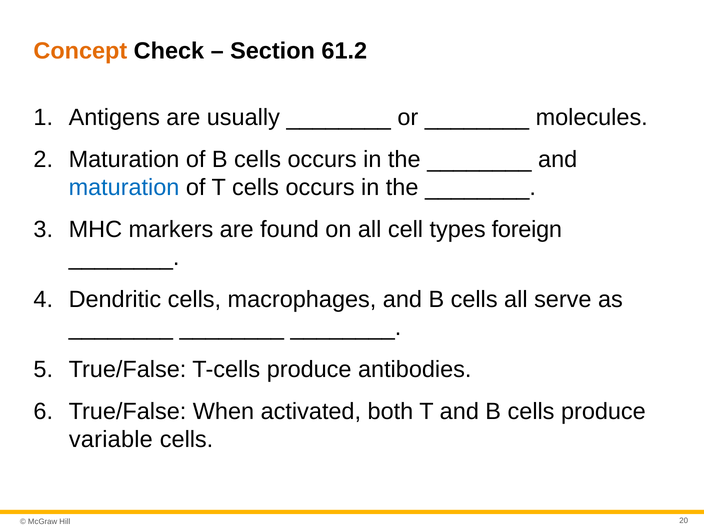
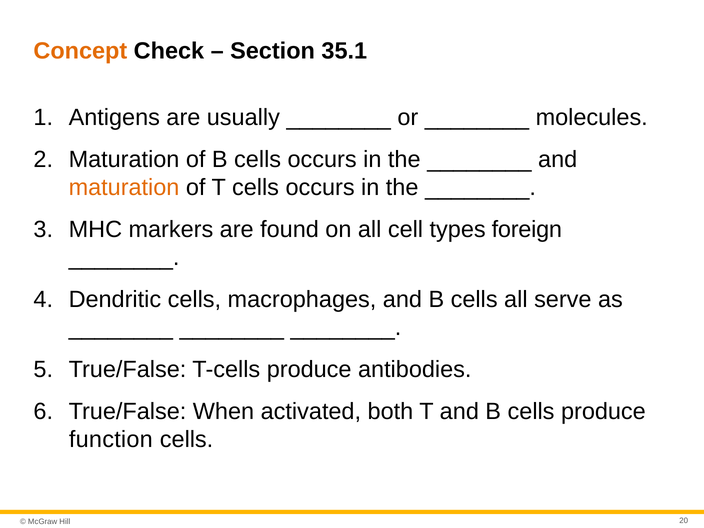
61.2: 61.2 -> 35.1
maturation at (124, 188) colour: blue -> orange
variable: variable -> function
